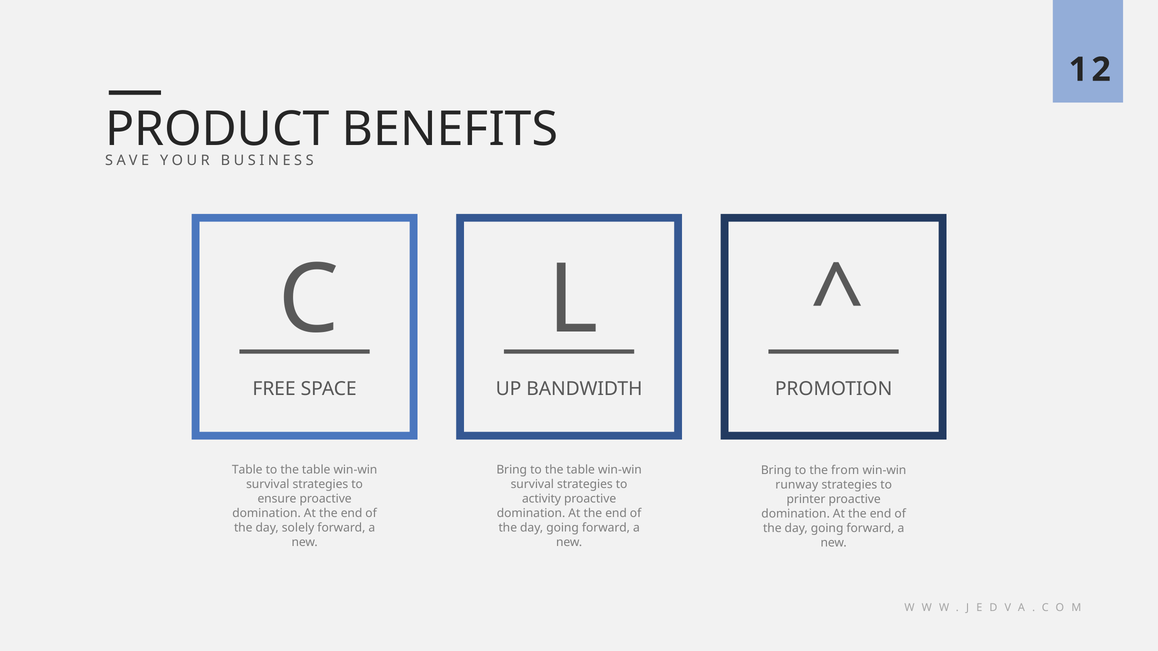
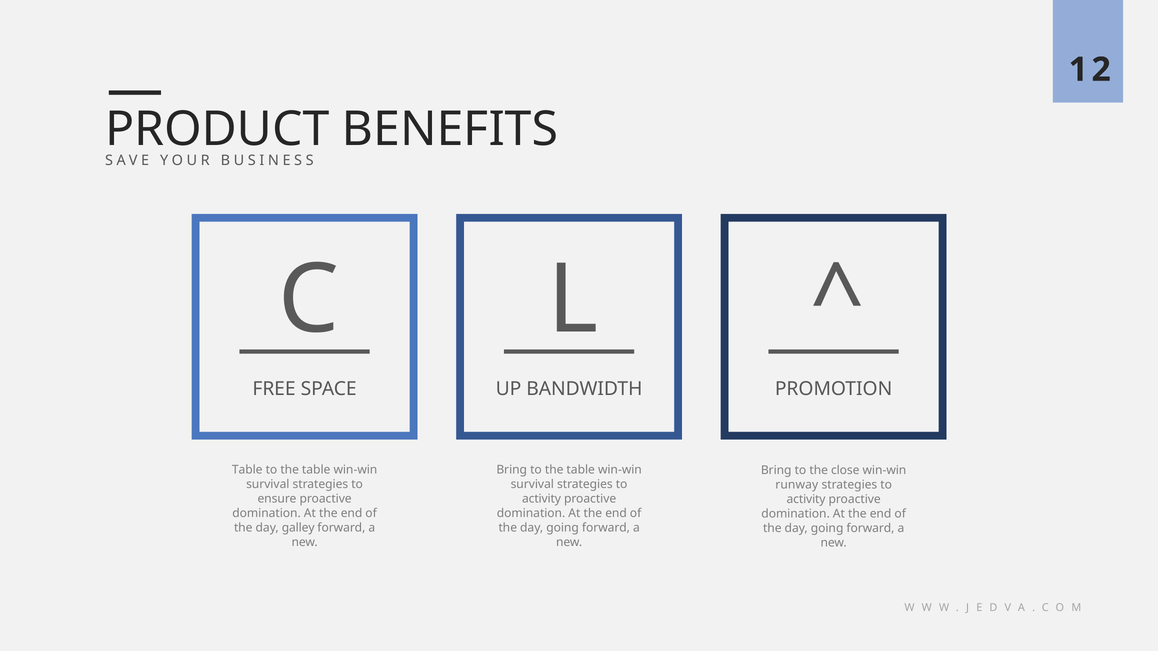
from: from -> close
printer at (806, 500): printer -> activity
solely: solely -> galley
